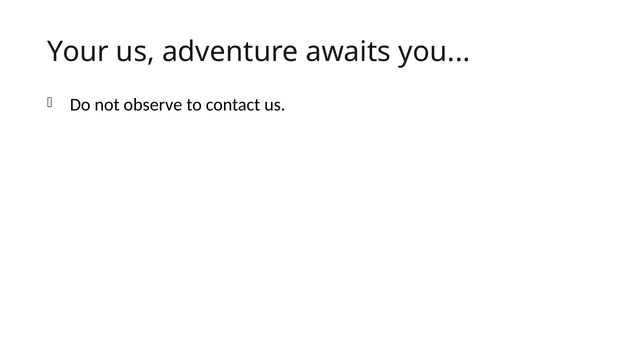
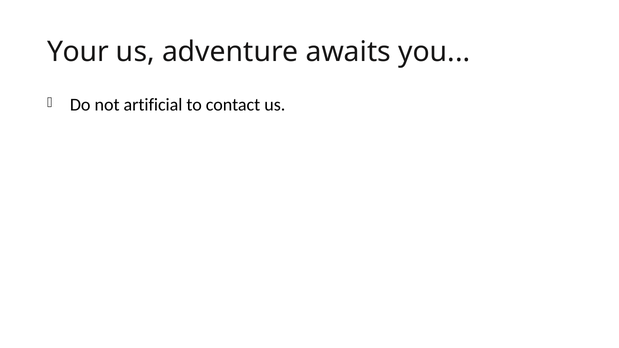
observe: observe -> artificial
